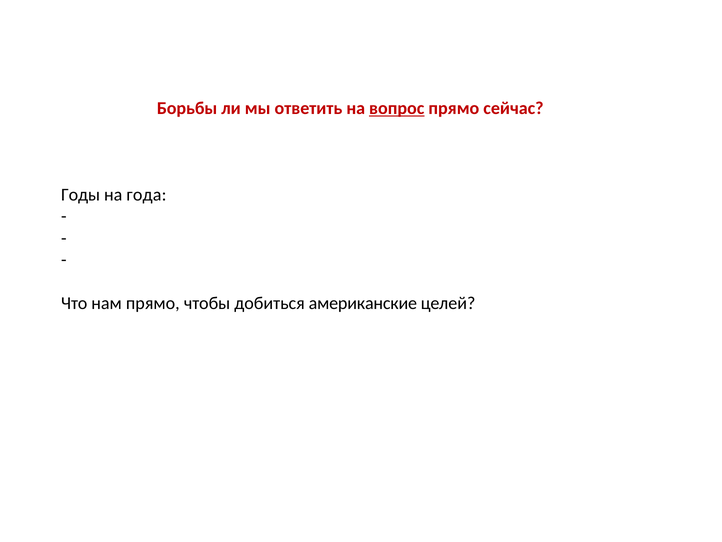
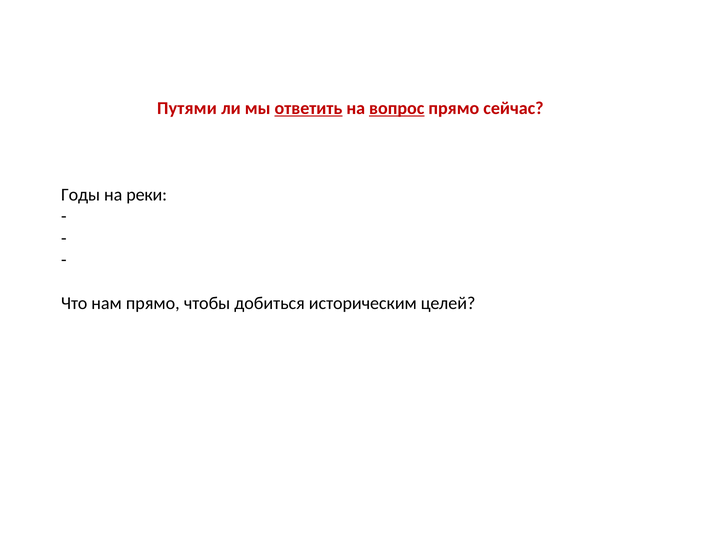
Борьбы: Борьбы -> Путями
ответить underline: none -> present
года: года -> реки
американские: американские -> историческим
